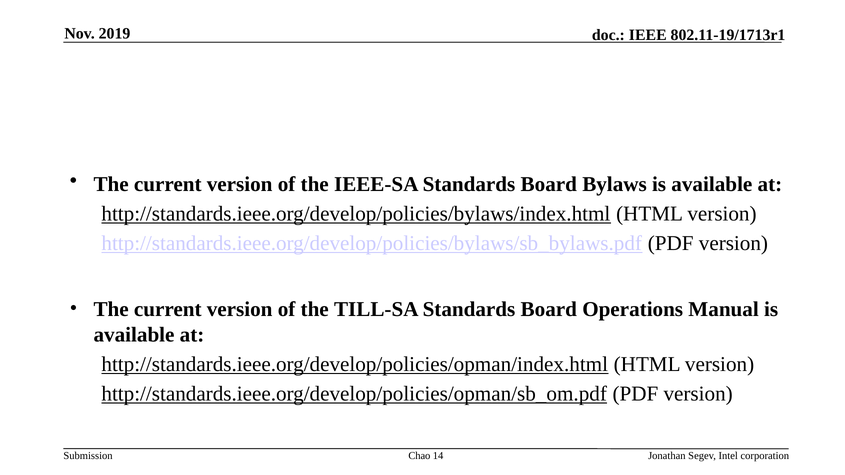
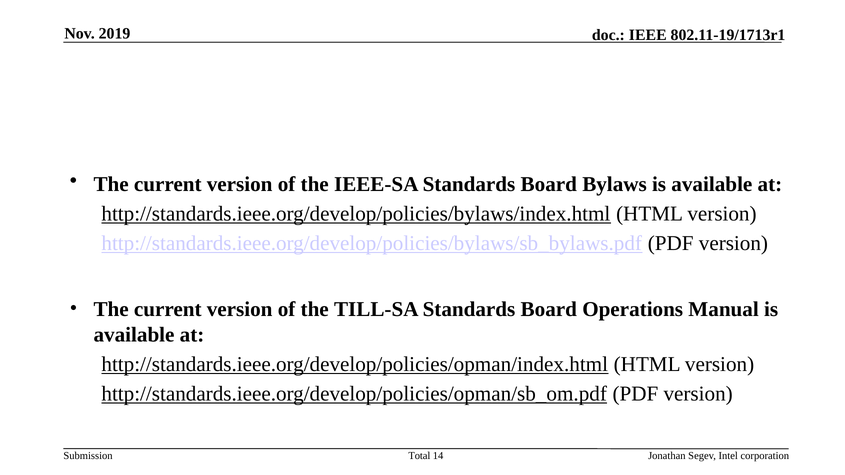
Chao: Chao -> Total
